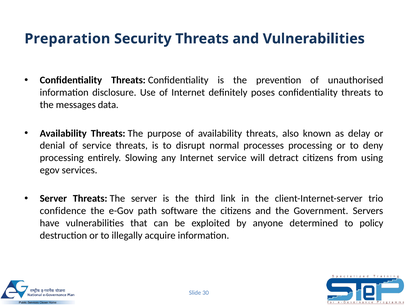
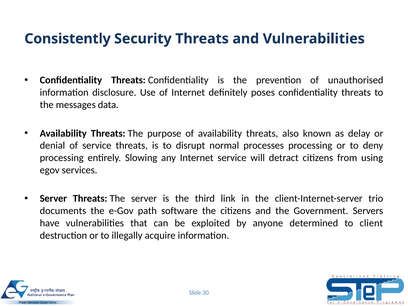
Preparation: Preparation -> Consistently
confidence: confidence -> documents
policy: policy -> client
